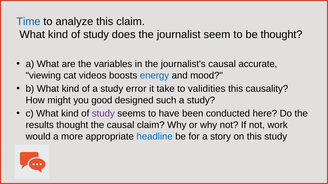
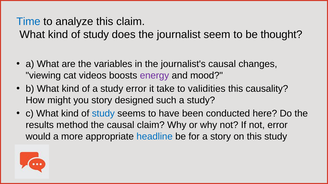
accurate: accurate -> changes
energy colour: blue -> purple
you good: good -> story
study at (103, 114) colour: purple -> blue
results thought: thought -> method
not work: work -> error
